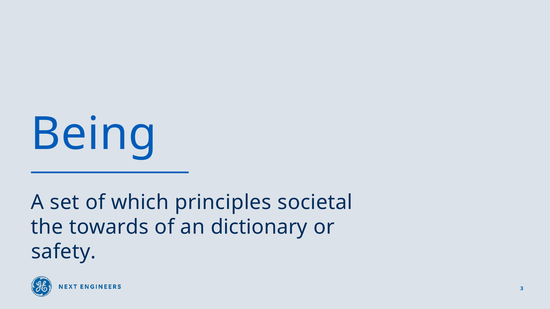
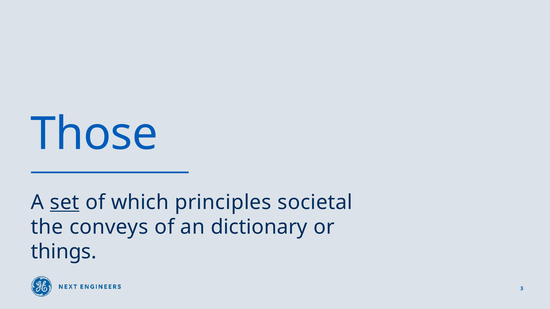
Being: Being -> Those
set underline: none -> present
towards: towards -> conveys
safety: safety -> things
